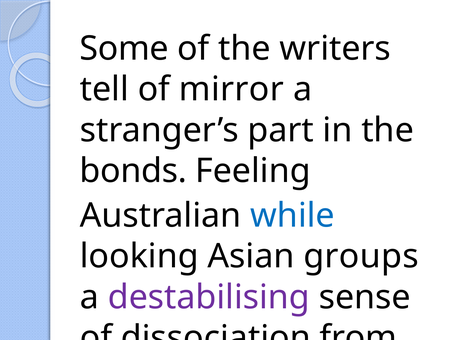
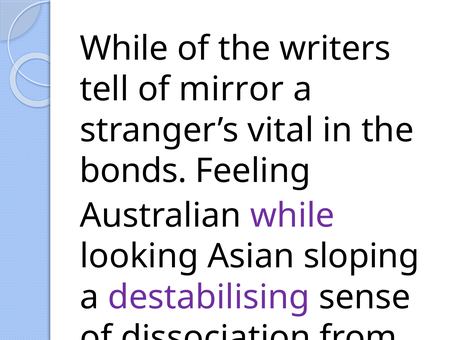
Some at (124, 49): Some -> While
part: part -> vital
while at (292, 216) colour: blue -> purple
groups: groups -> sloping
